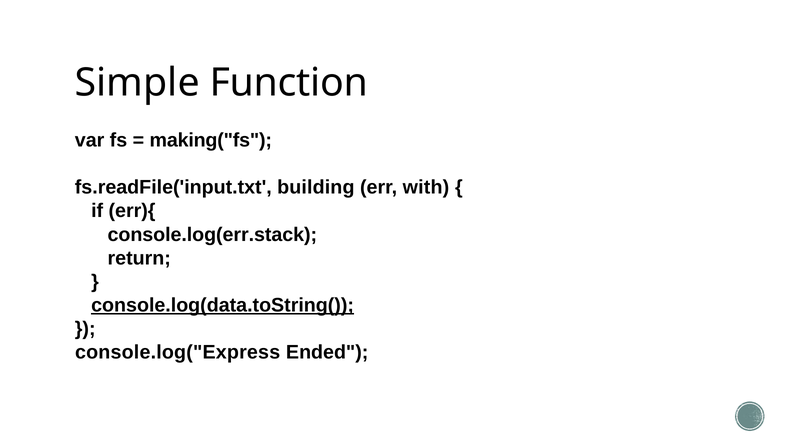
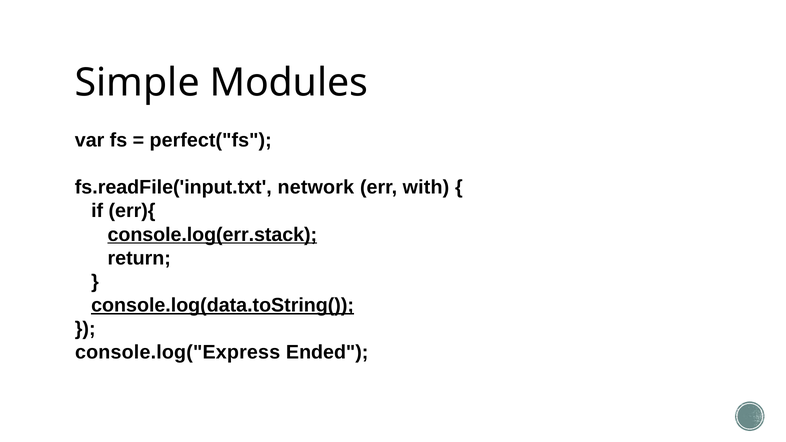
Function: Function -> Modules
making("fs: making("fs -> perfect("fs
building: building -> network
console.log(err.stack underline: none -> present
